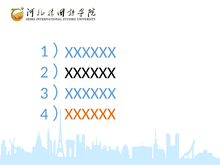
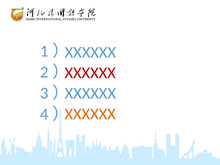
XXXXXX at (90, 73) colour: black -> red
